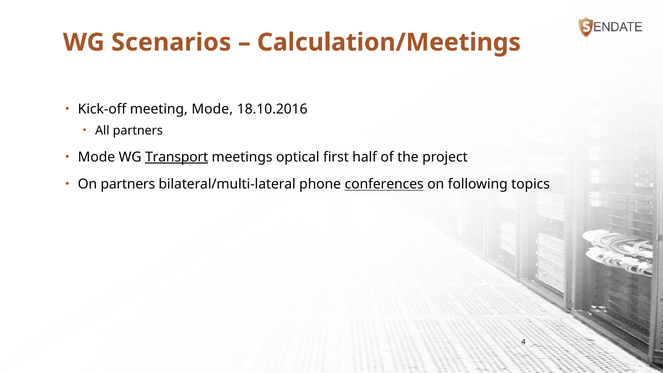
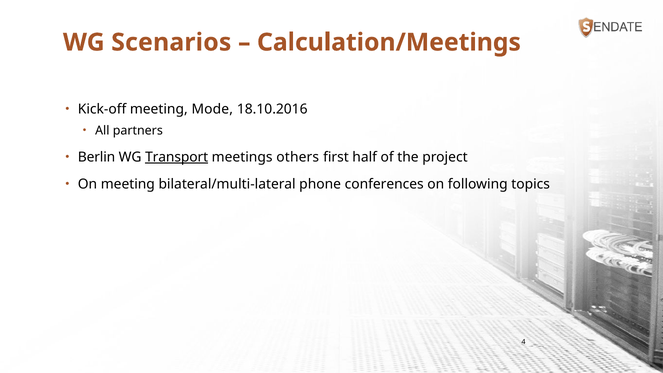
Mode at (96, 157): Mode -> Berlin
optical: optical -> others
On partners: partners -> meeting
conferences underline: present -> none
